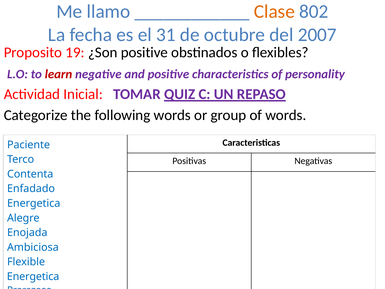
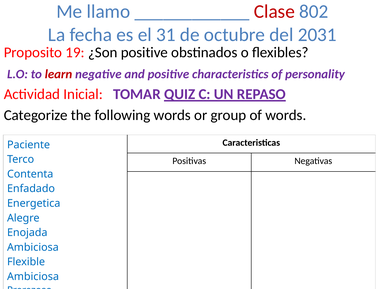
Clase colour: orange -> red
2007: 2007 -> 2031
Energetica at (33, 276): Energetica -> Ambiciosa
